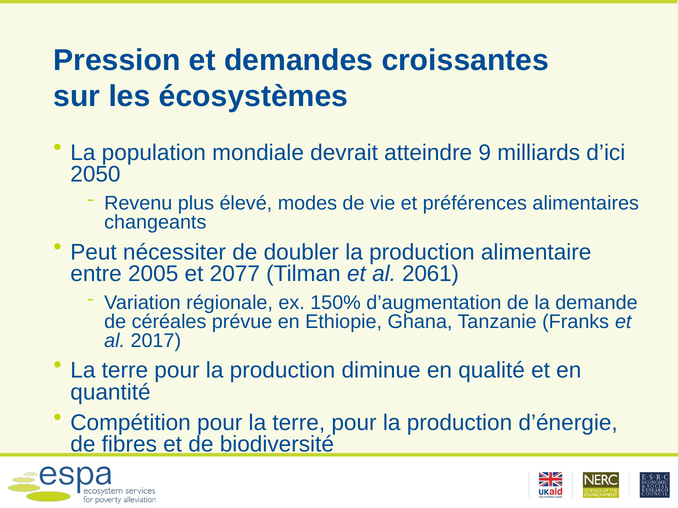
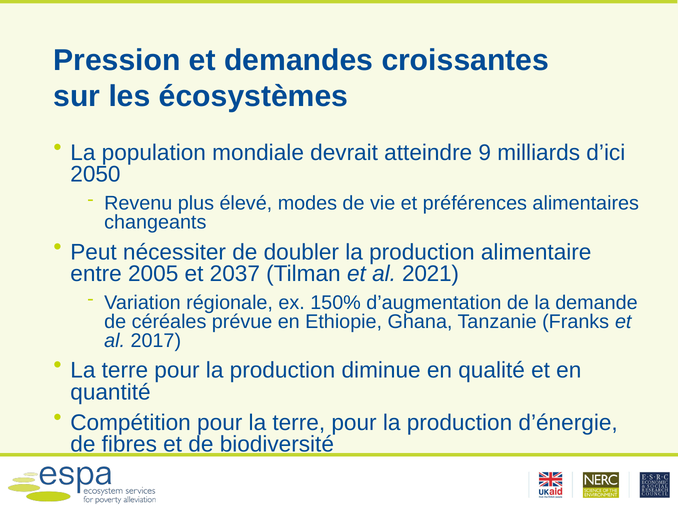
2077: 2077 -> 2037
2061: 2061 -> 2021
